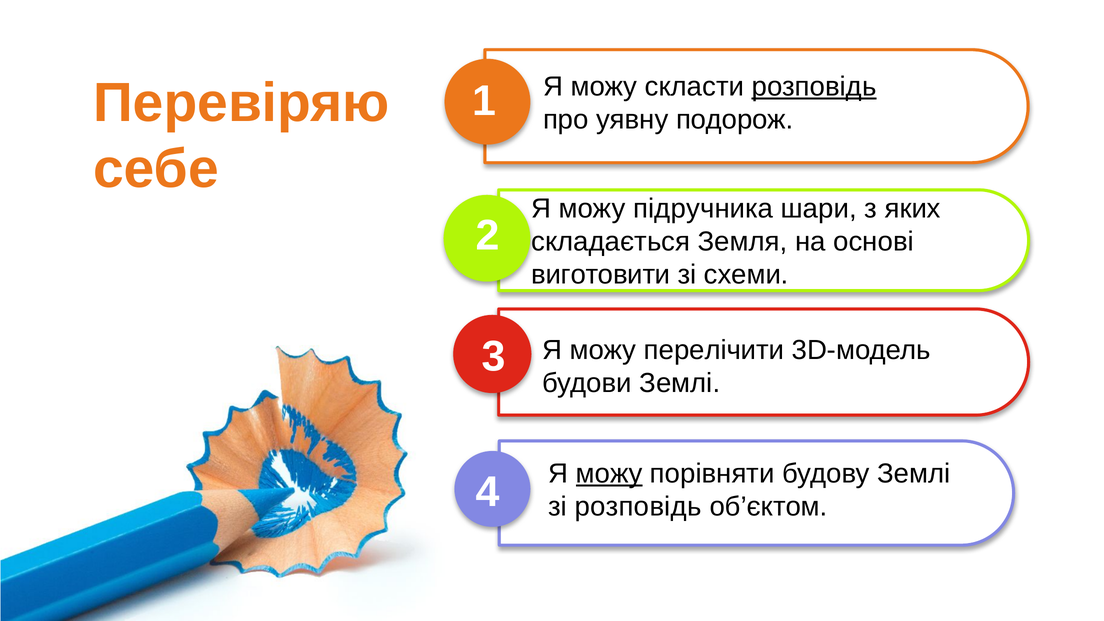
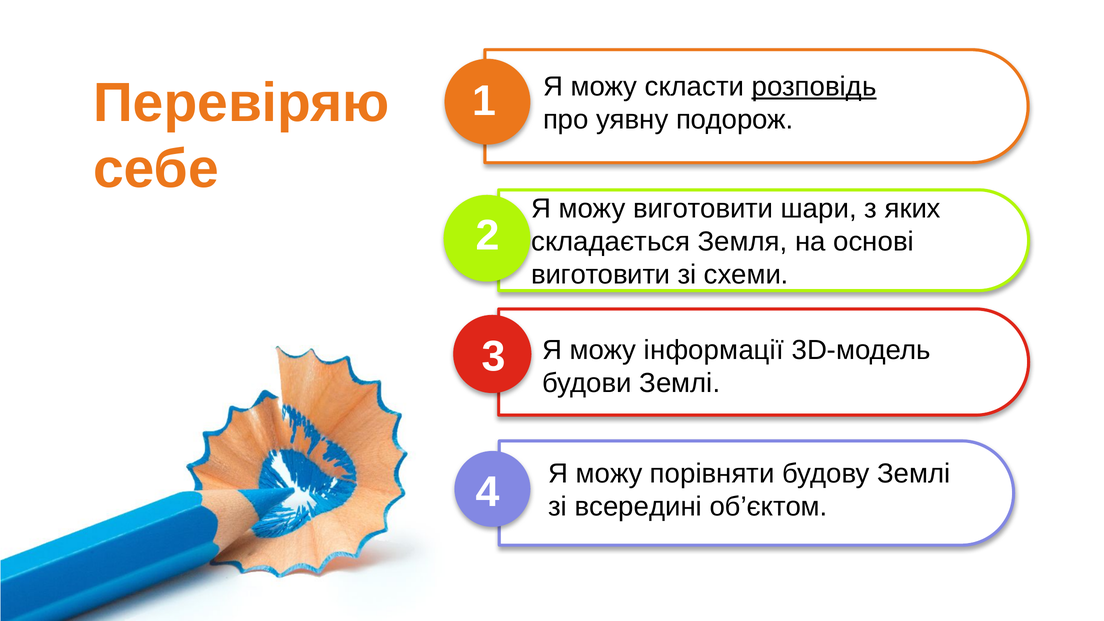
можу підручника: підручника -> виготовити
перелічити: перелічити -> інформації
можу at (609, 474) underline: present -> none
зі розповідь: розповідь -> всередині
